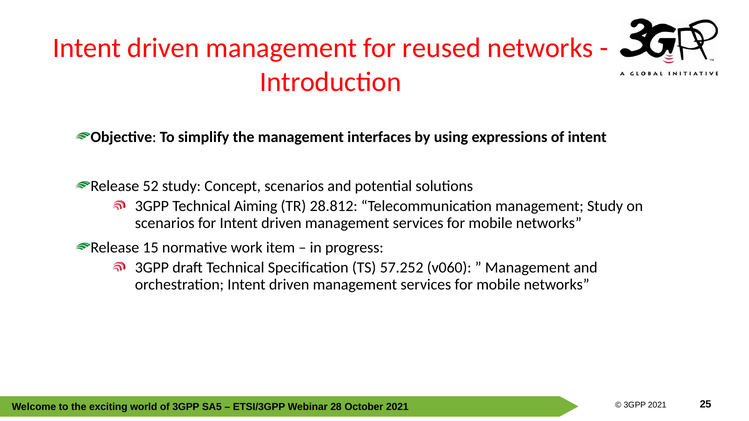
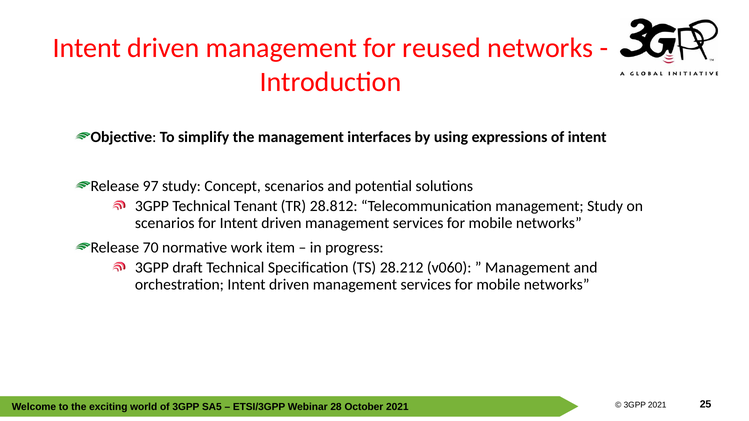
52: 52 -> 97
Aiming: Aiming -> Tenant
15: 15 -> 70
57.252: 57.252 -> 28.212
